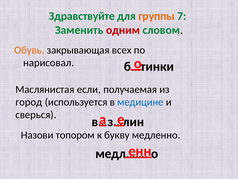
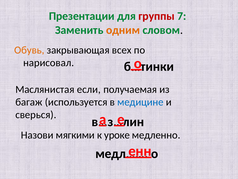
Здравствуйте: Здравствуйте -> Презентации
группы colour: orange -> red
одним colour: red -> orange
город: город -> багаж
топором: топором -> мягкими
букву: букву -> уроке
